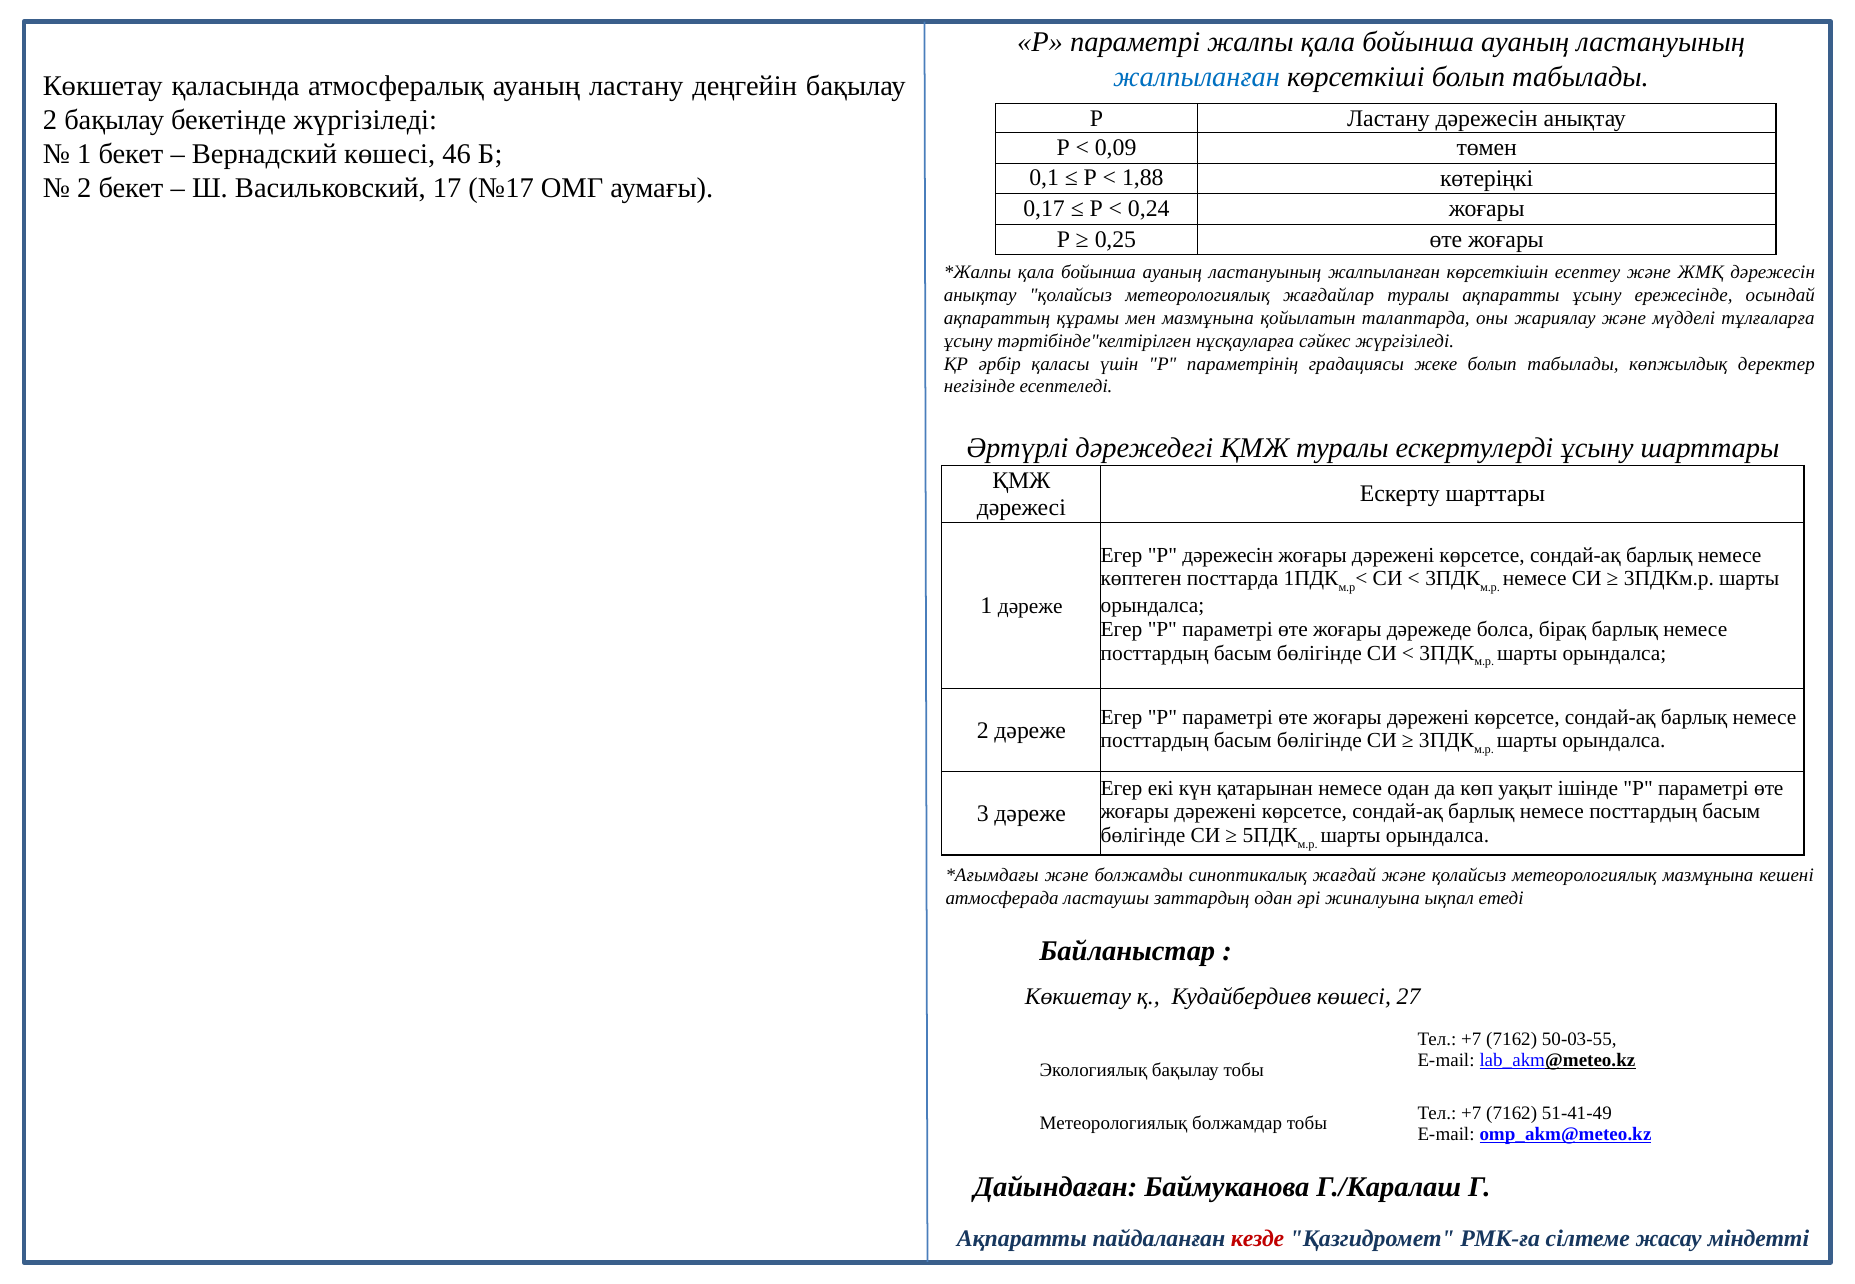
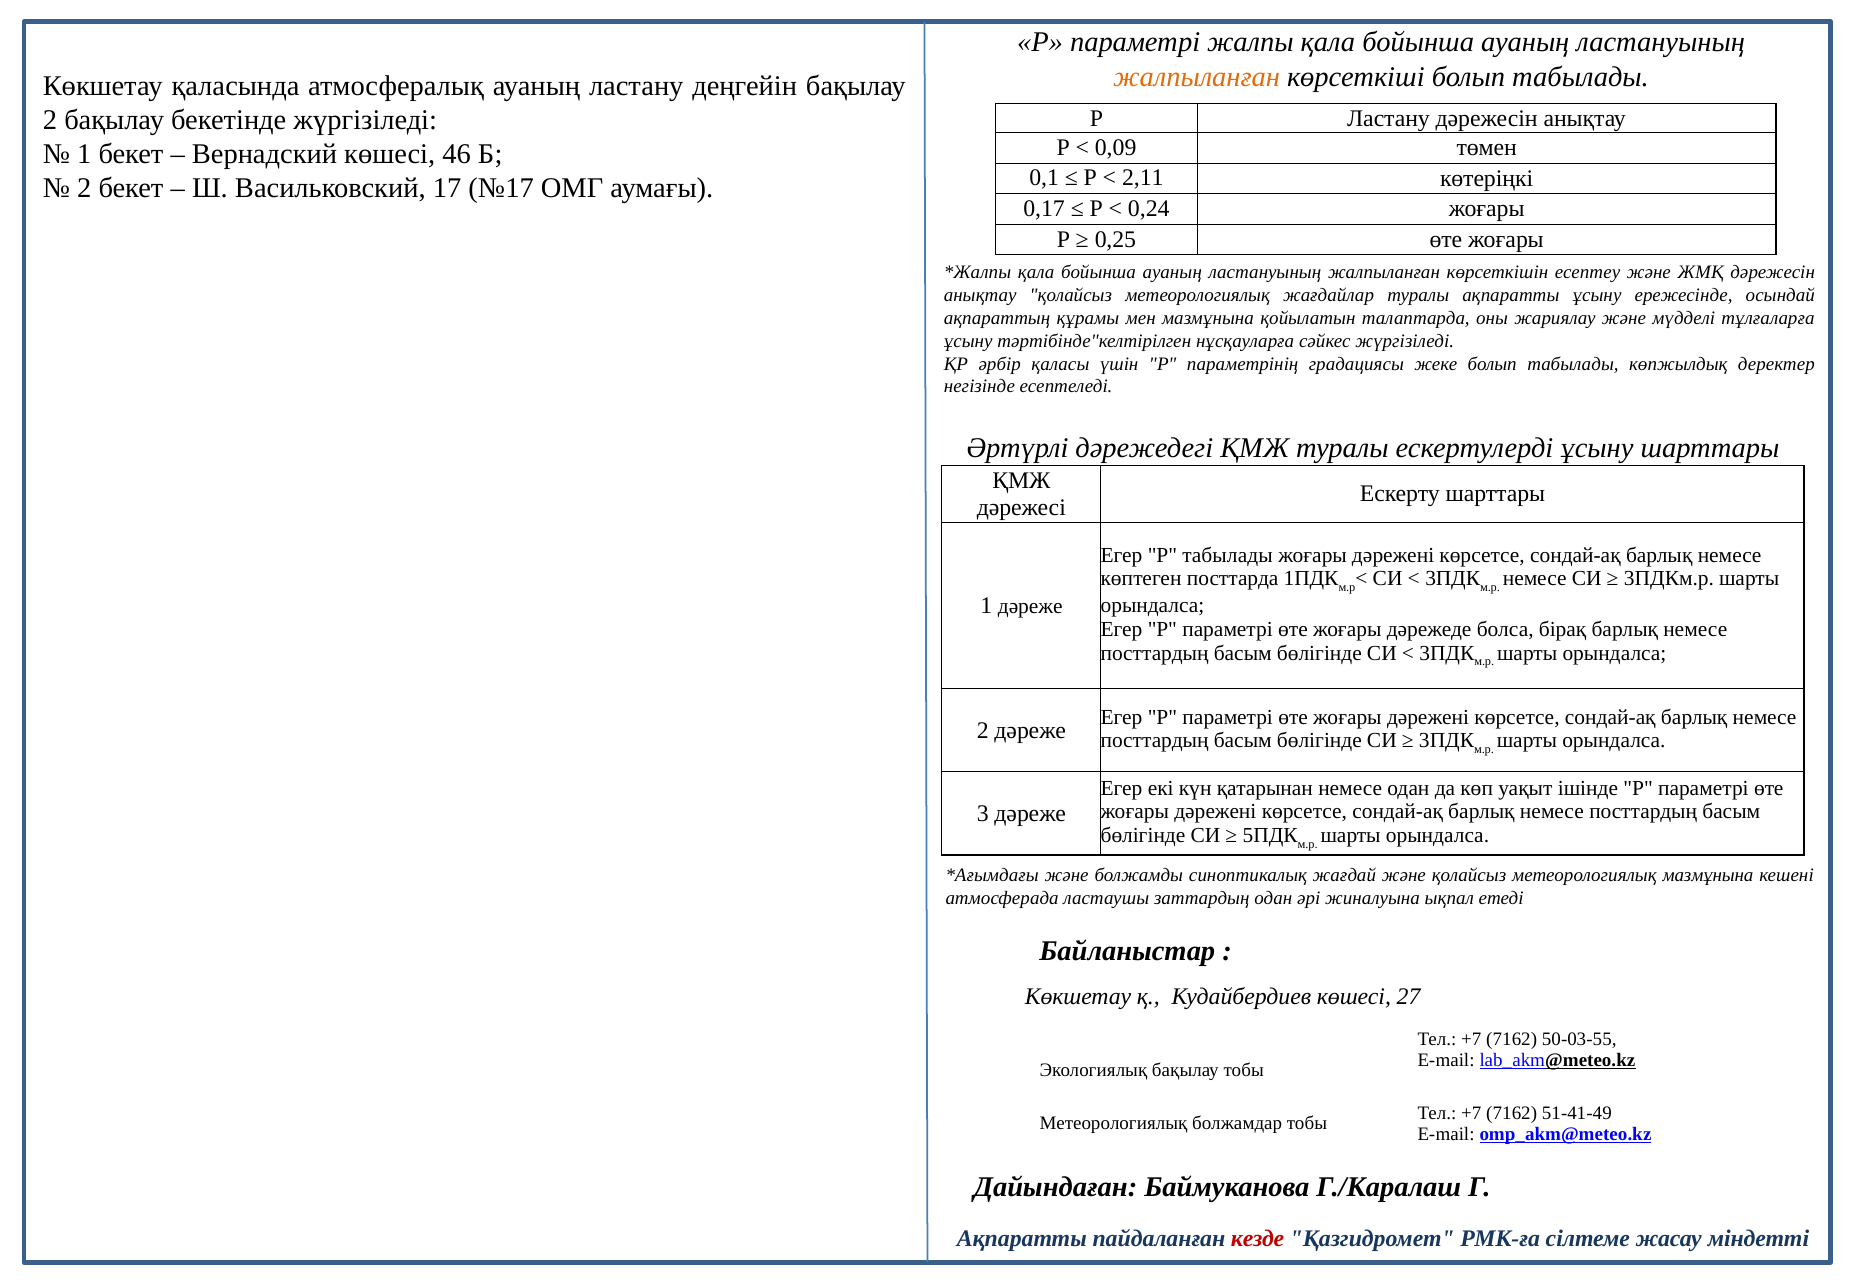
жалпыланған at (1197, 77) colour: blue -> orange
1,88: 1,88 -> 2,11
Р дәрежесін: дәрежесін -> табылады
